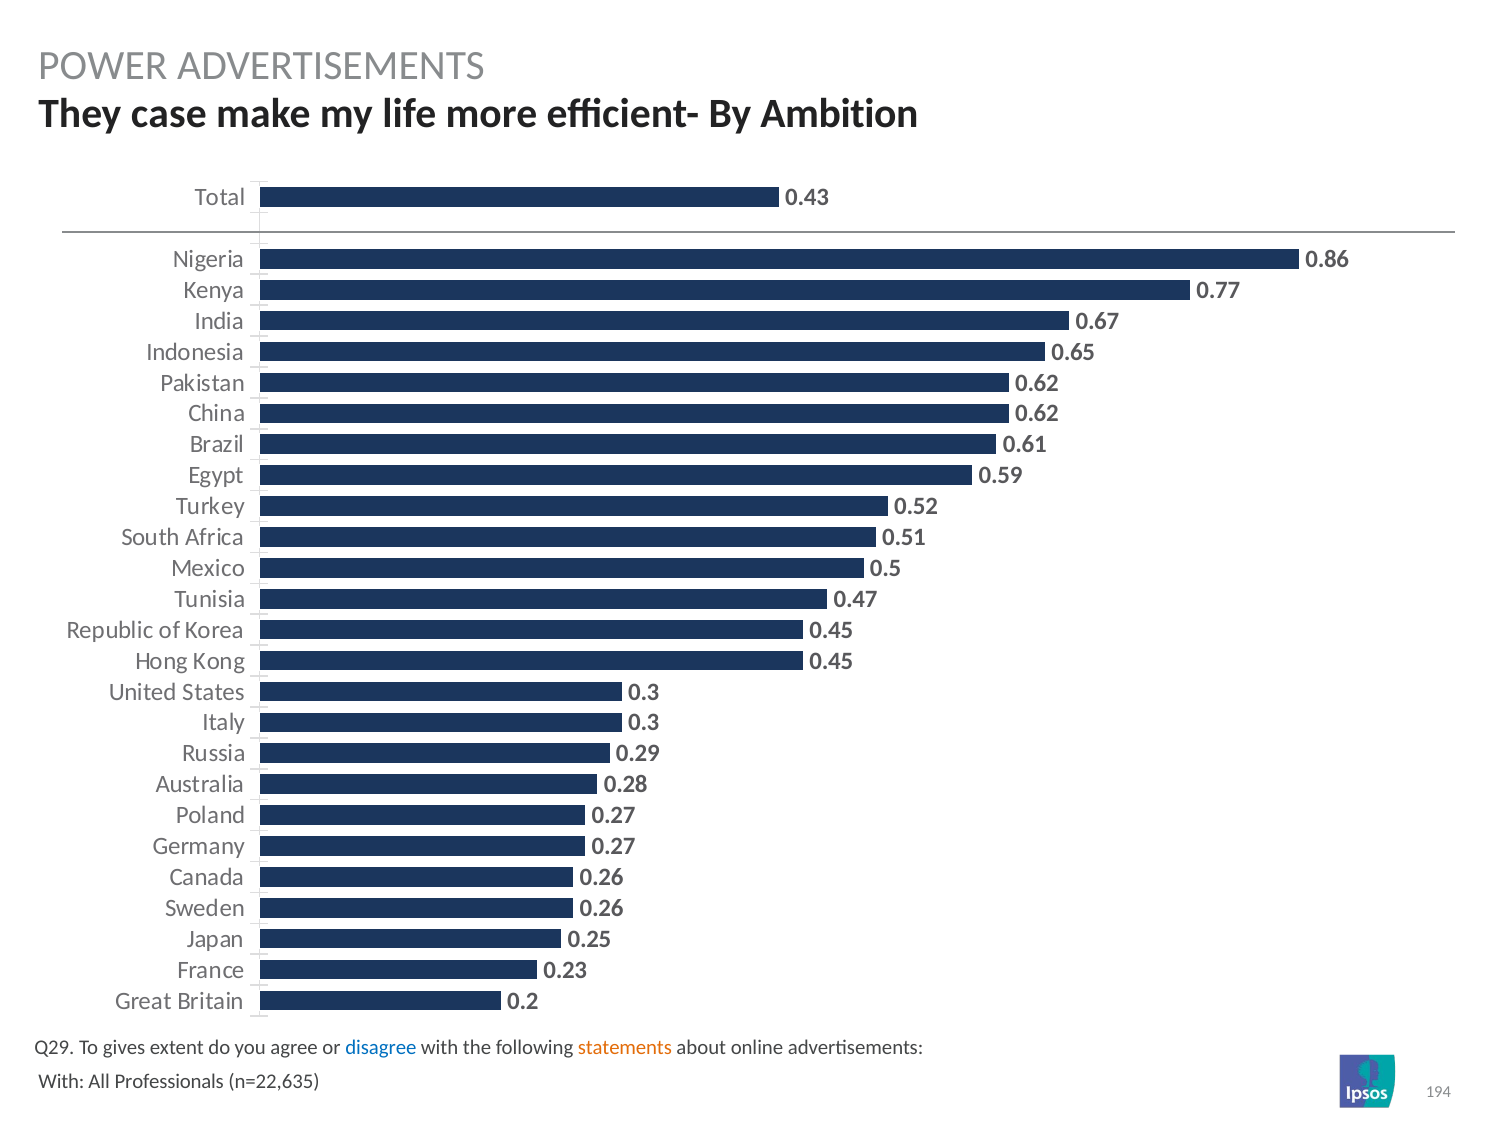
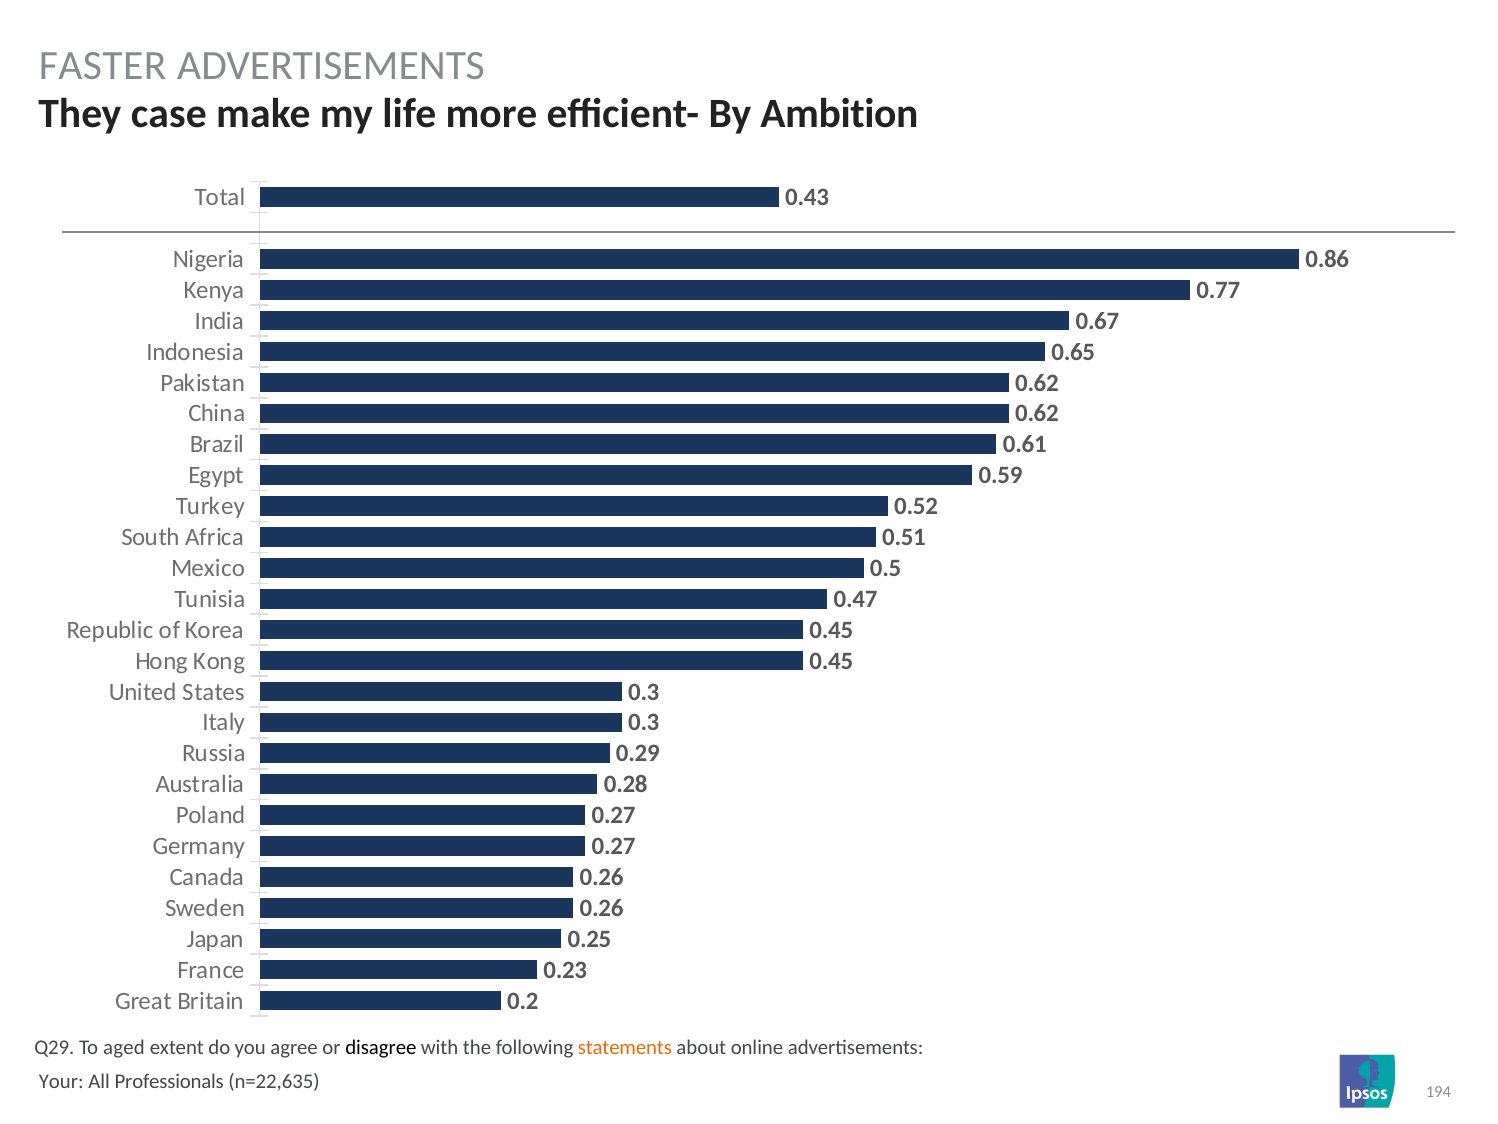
POWER: POWER -> FASTER
gives: gives -> aged
disagree colour: blue -> black
With at (61, 1081): With -> Your
